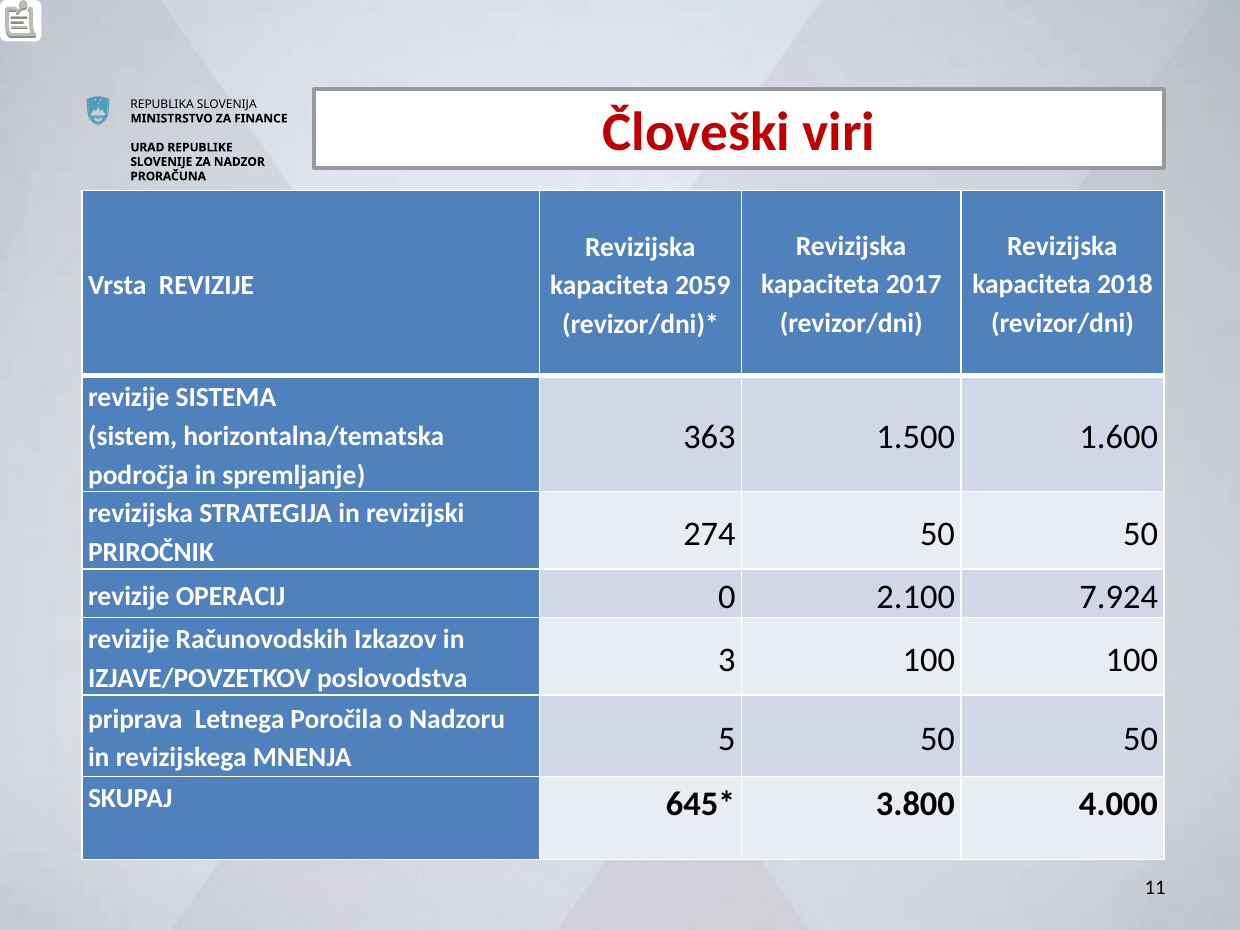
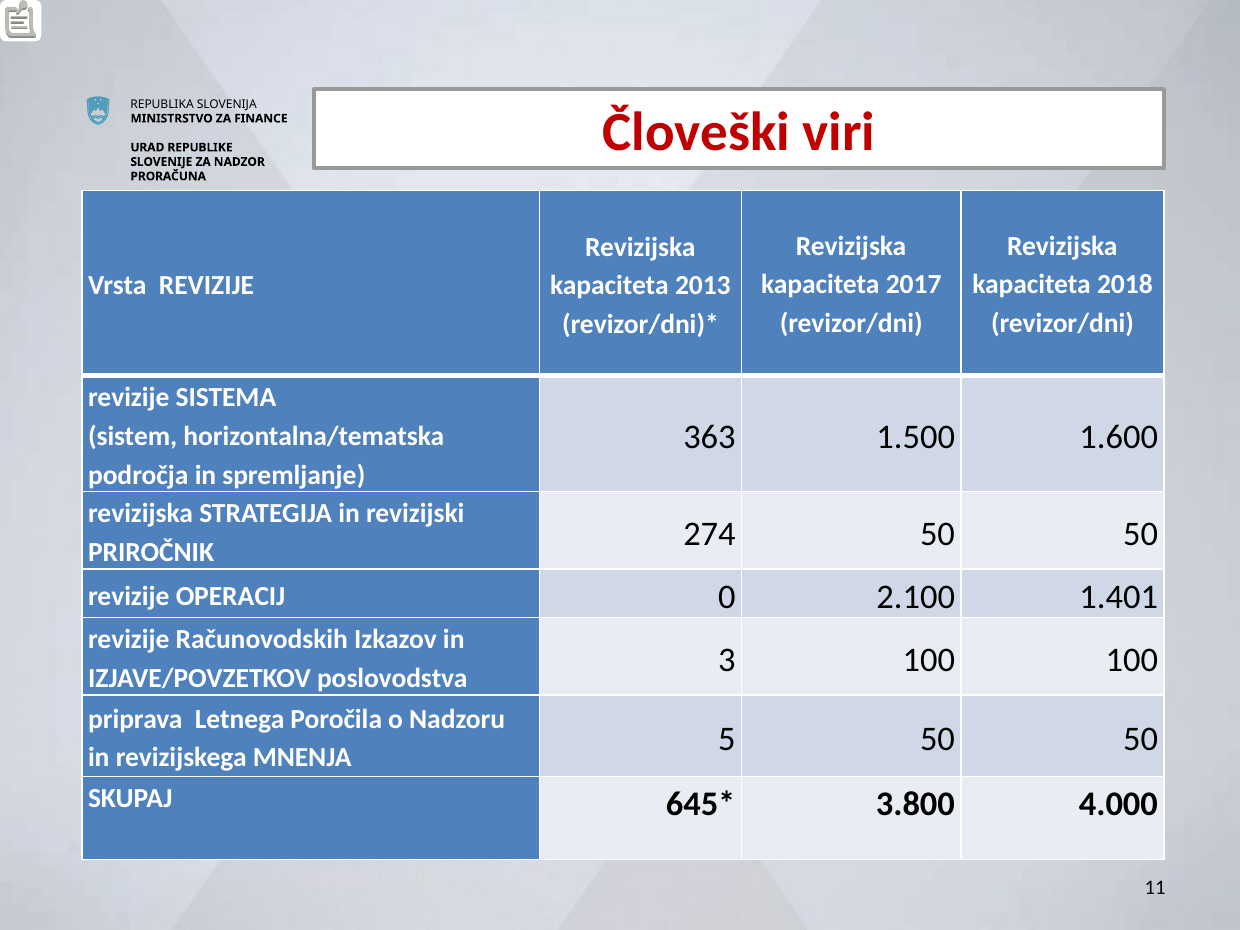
2059: 2059 -> 2013
7.924: 7.924 -> 1.401
